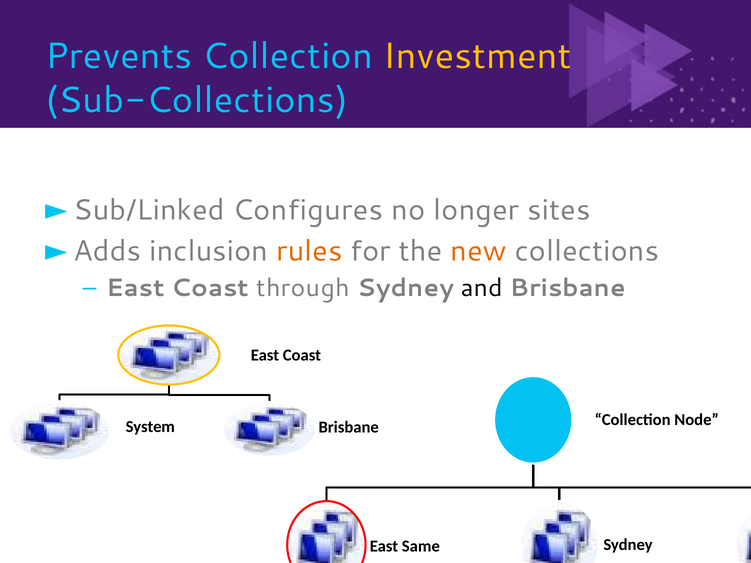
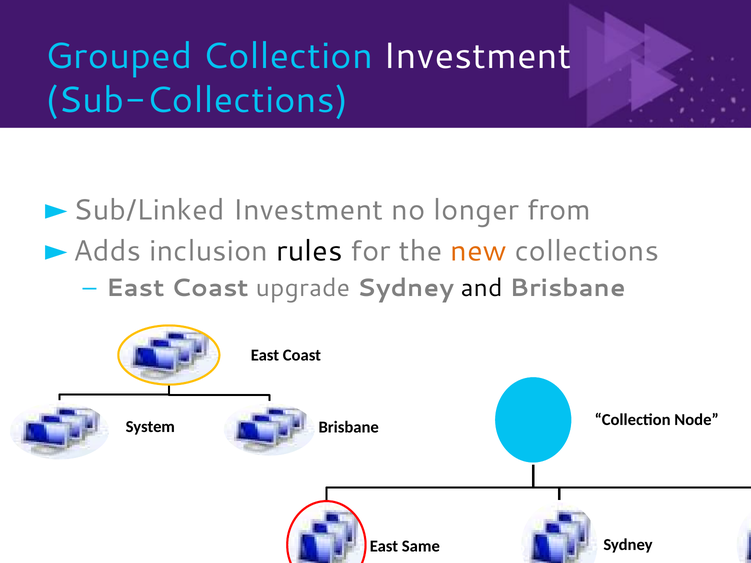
Prevents: Prevents -> Grouped
Investment at (477, 56) colour: yellow -> white
Configures at (308, 210): Configures -> Investment
sites: sites -> from
rules colour: orange -> black
through: through -> upgrade
